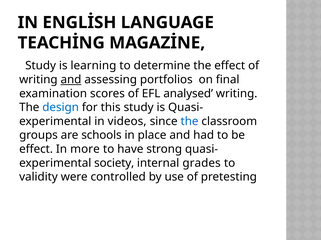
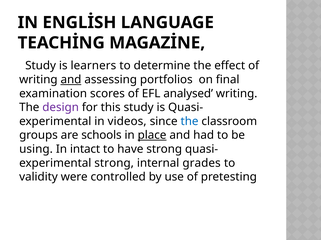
learning: learning -> learners
design colour: blue -> purple
place underline: none -> present
effect at (36, 150): effect -> using
more: more -> intact
society at (114, 163): society -> strong
